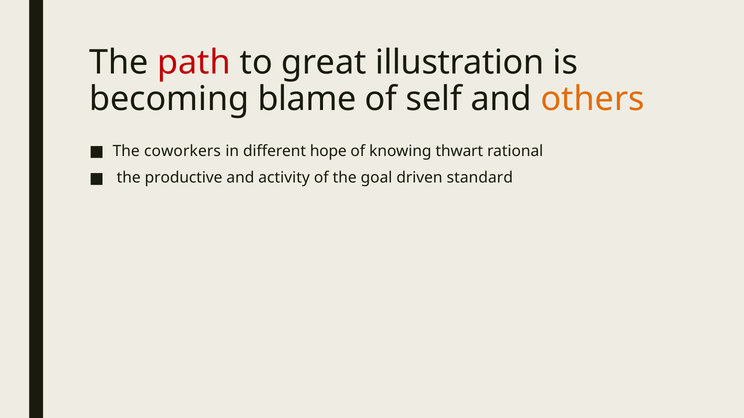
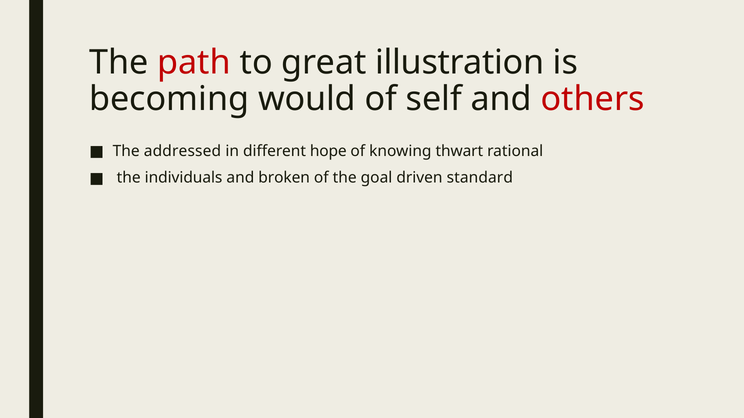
blame: blame -> would
others colour: orange -> red
coworkers: coworkers -> addressed
productive: productive -> individuals
activity: activity -> broken
